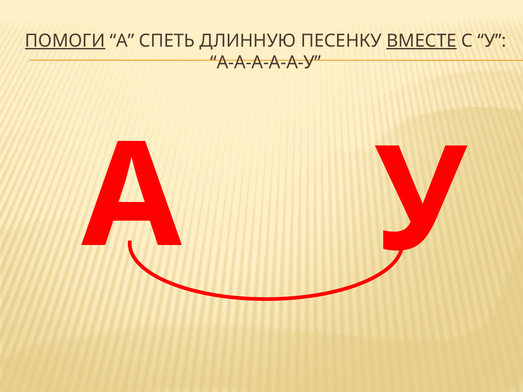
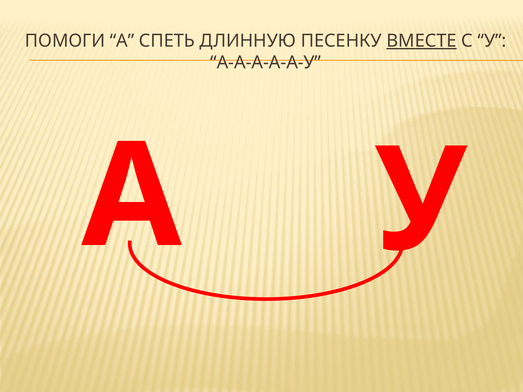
ПОМОГИ underline: present -> none
